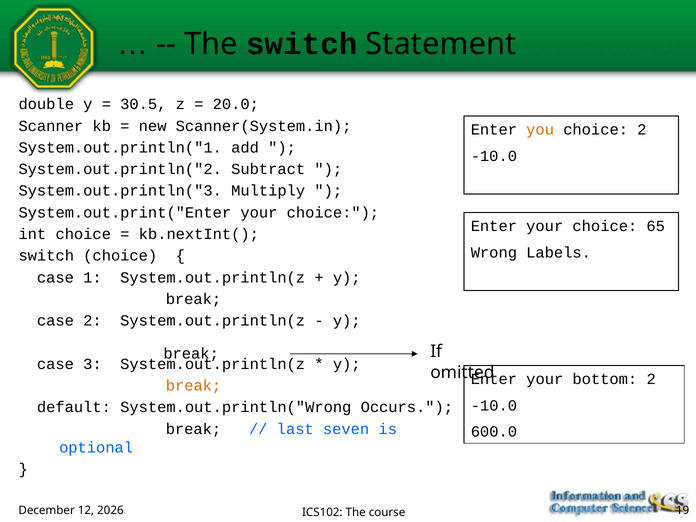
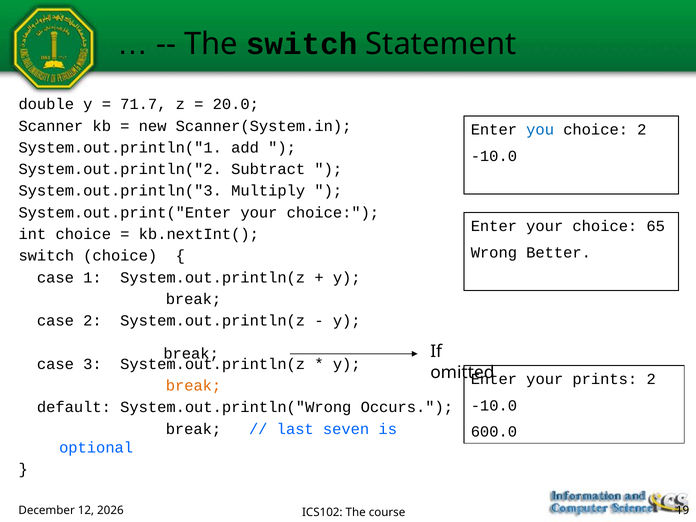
30.5: 30.5 -> 71.7
you colour: orange -> blue
Labels: Labels -> Better
bottom: bottom -> prints
